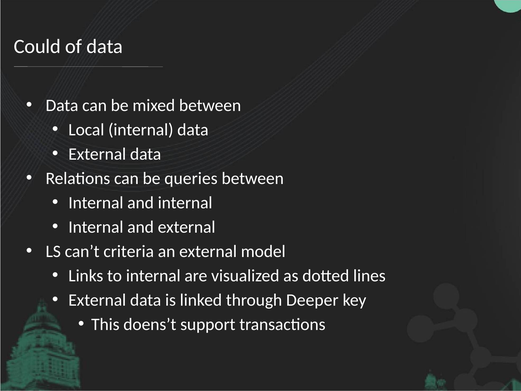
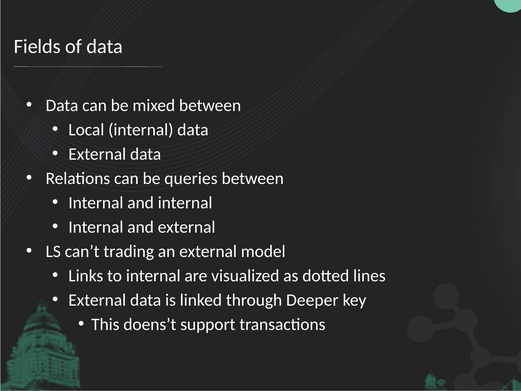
Could: Could -> Fields
criteria: criteria -> trading
